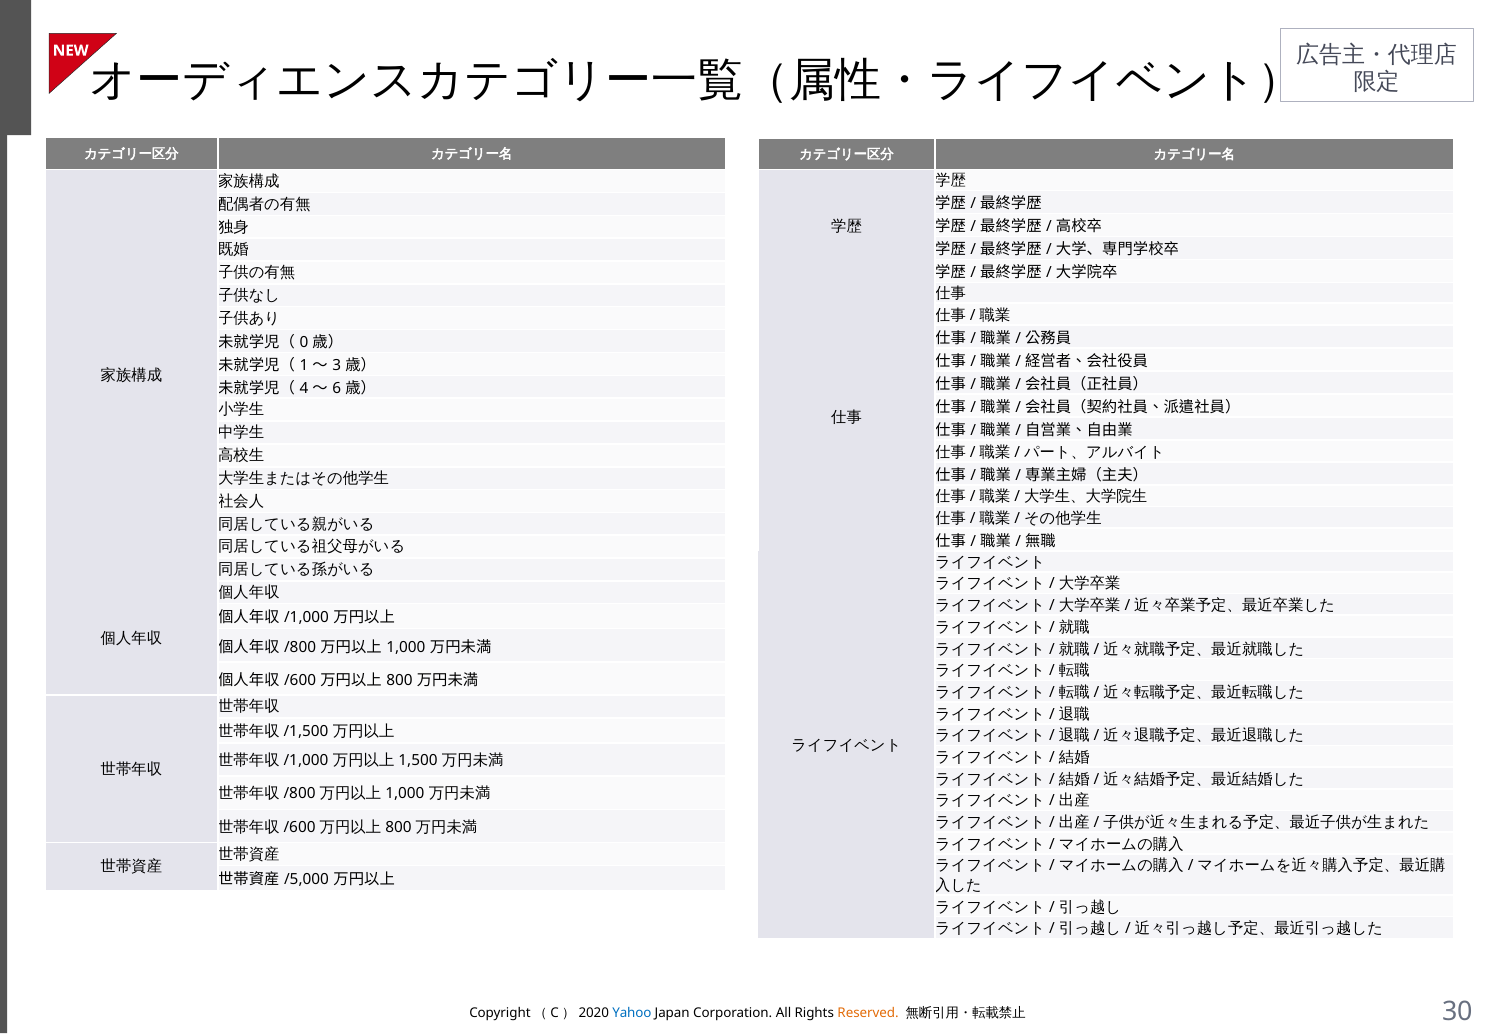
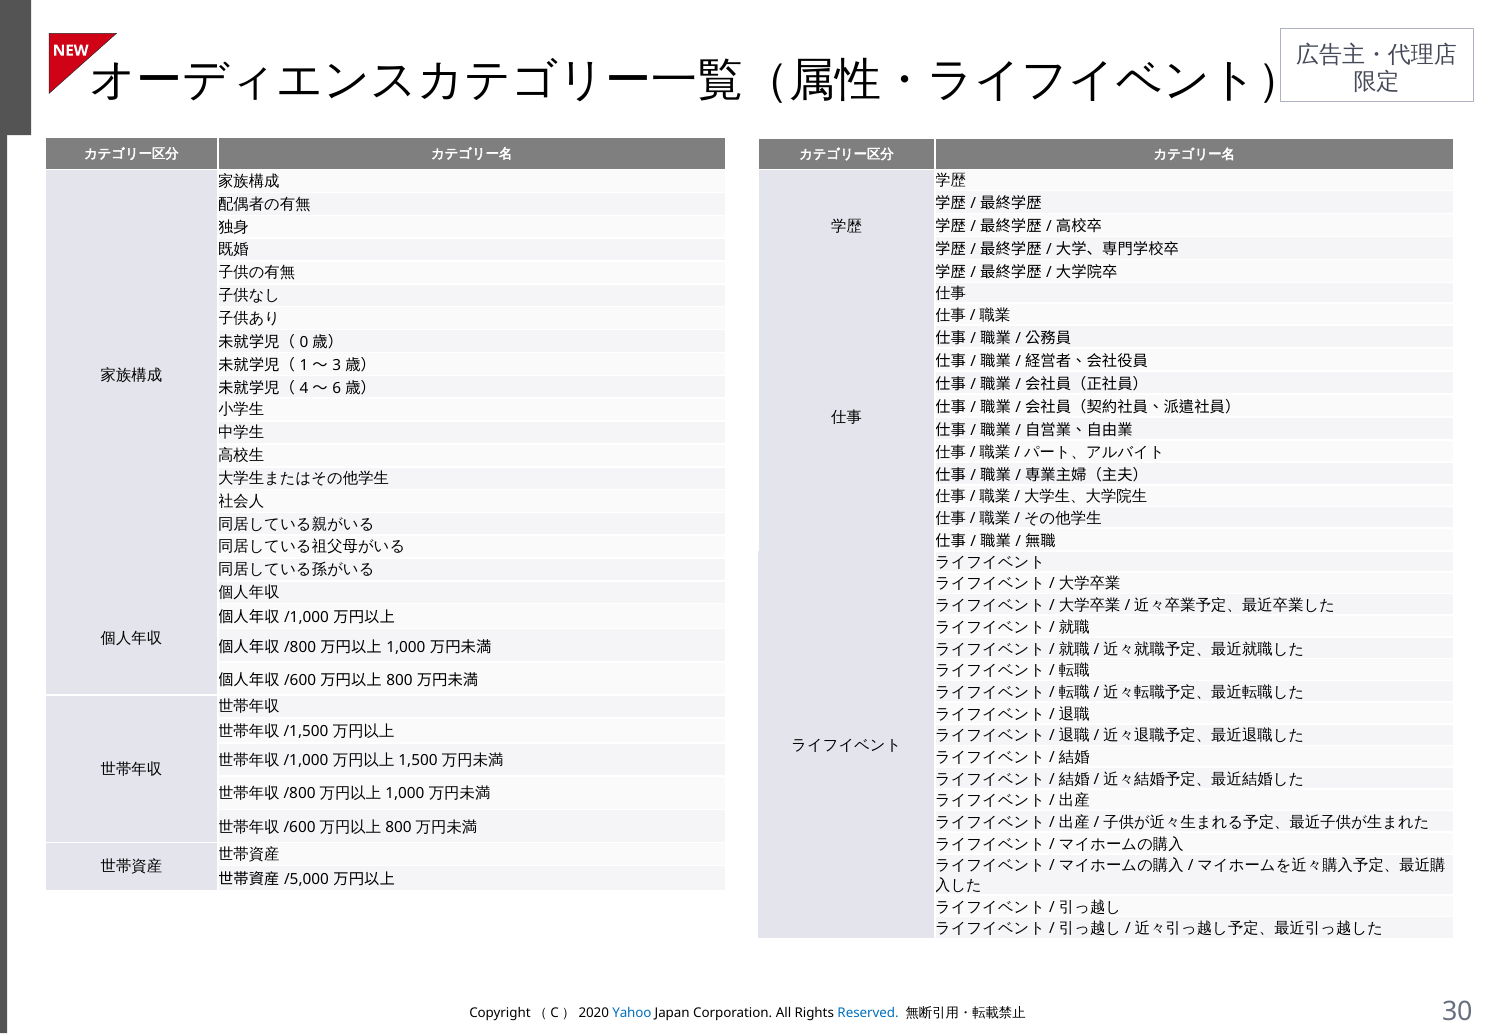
Reserved colour: orange -> blue
